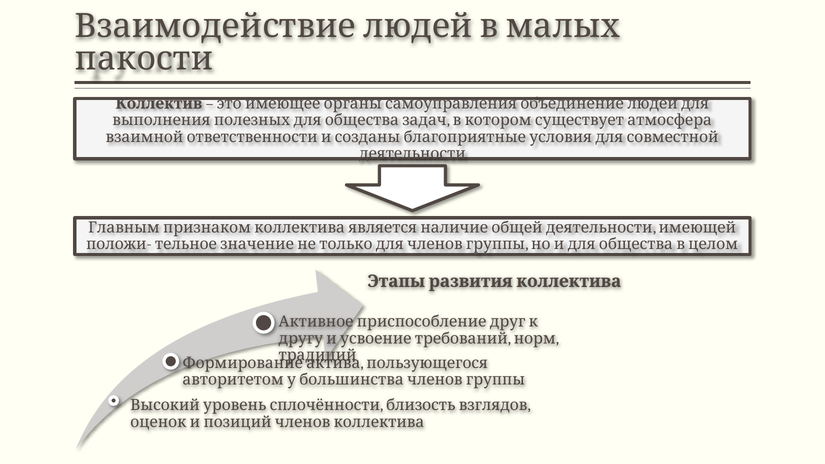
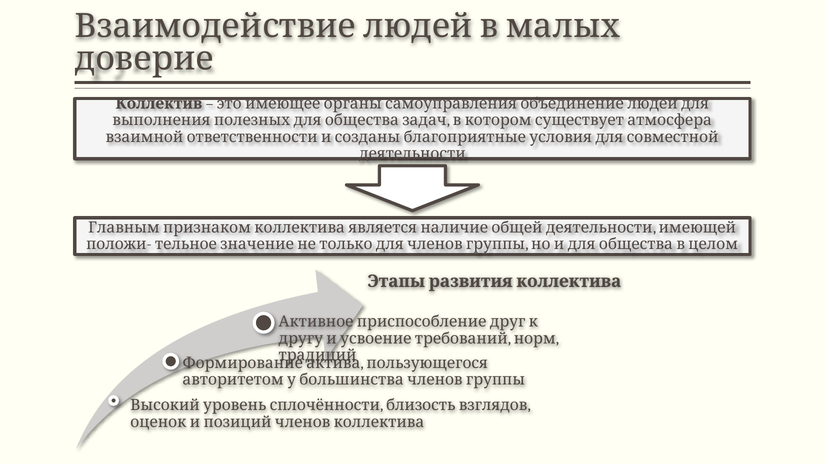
пакости: пакости -> доверие
